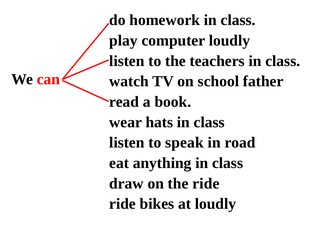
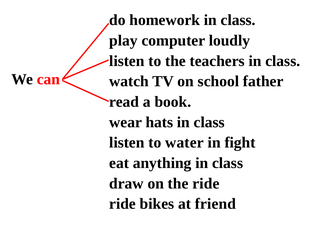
speak: speak -> water
road: road -> fight
at loudly: loudly -> friend
